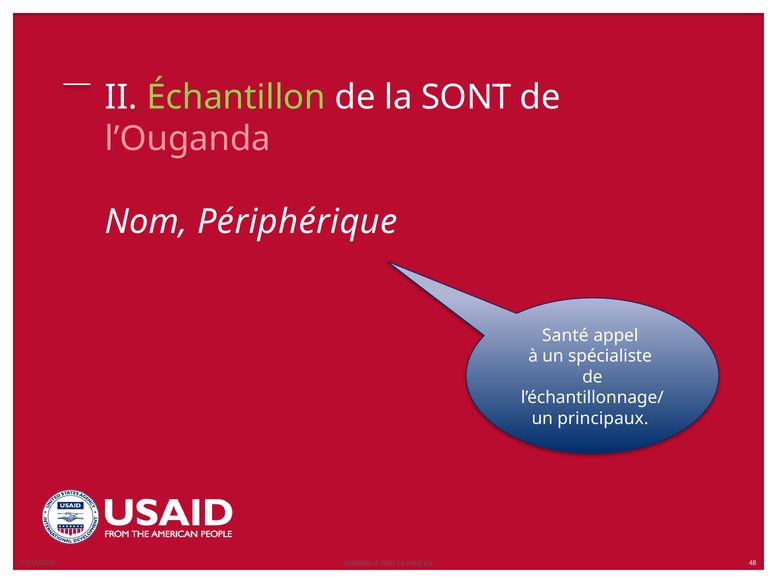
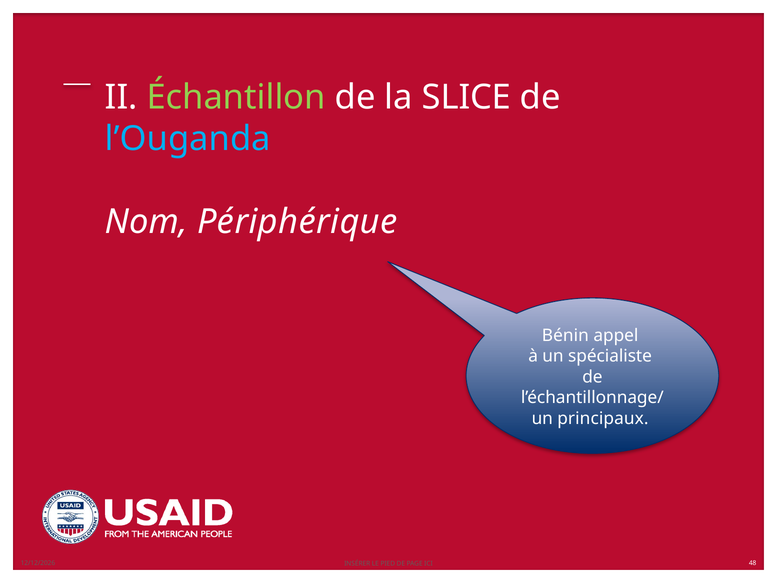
SONT: SONT -> SLICE
l’Ouganda colour: pink -> light blue
Santé: Santé -> Bénin
